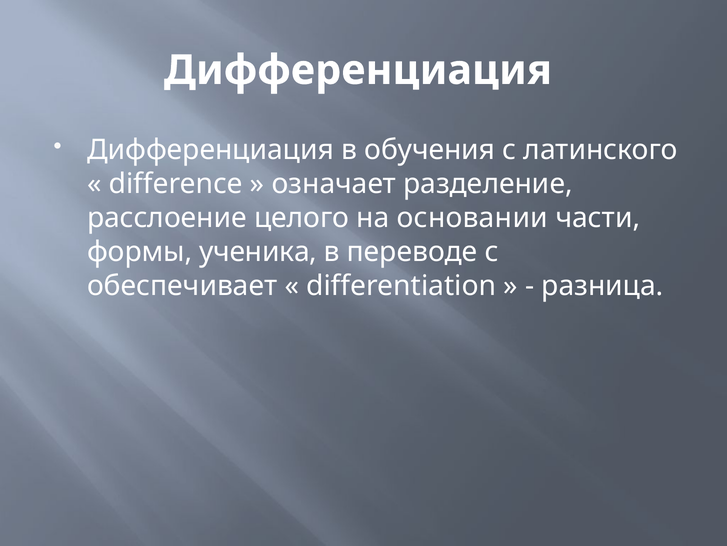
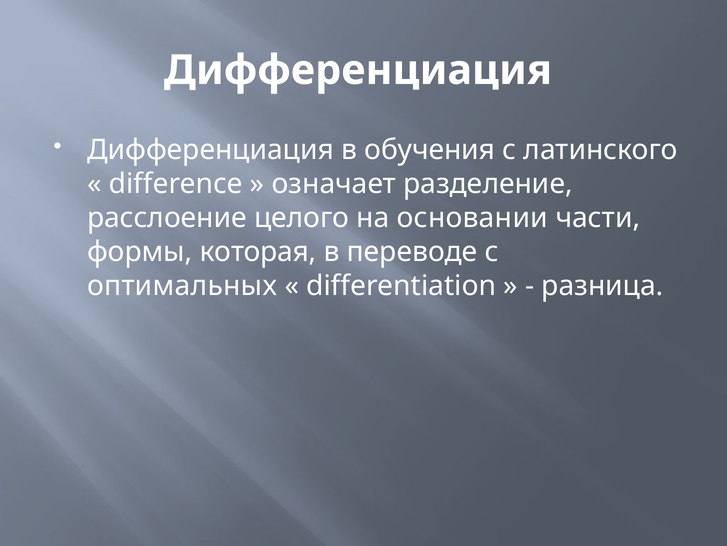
ученика: ученика -> которая
обеспечивает: обеспечивает -> оптимальных
